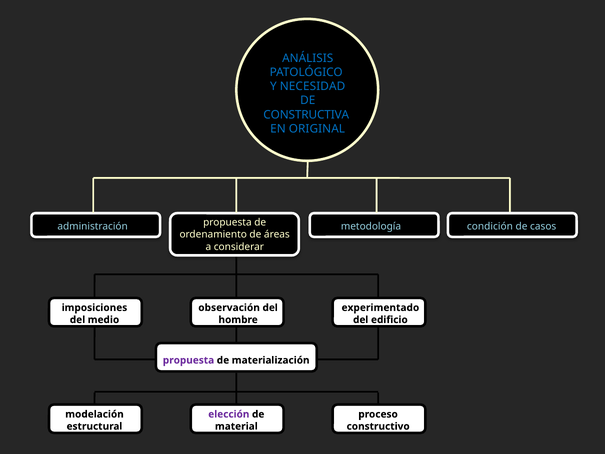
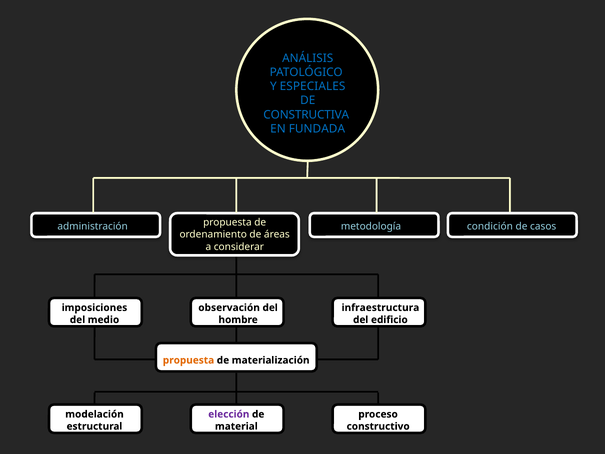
NECESIDAD: NECESIDAD -> ESPECIALES
ORIGINAL: ORIGINAL -> FUNDADA
experimentado: experimentado -> infraestructura
propuesta at (188, 360) colour: purple -> orange
